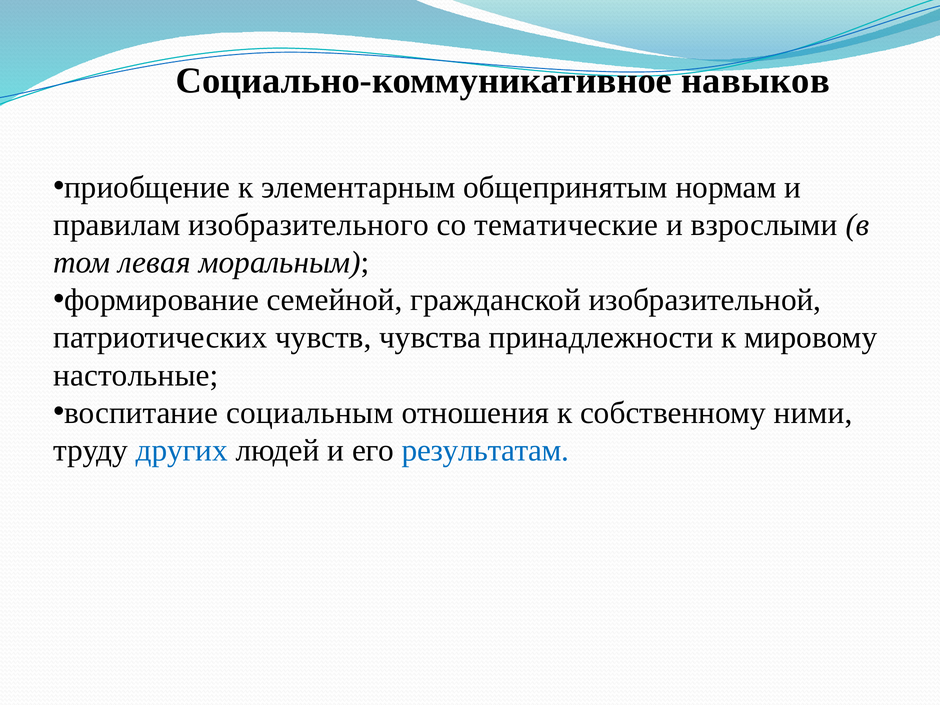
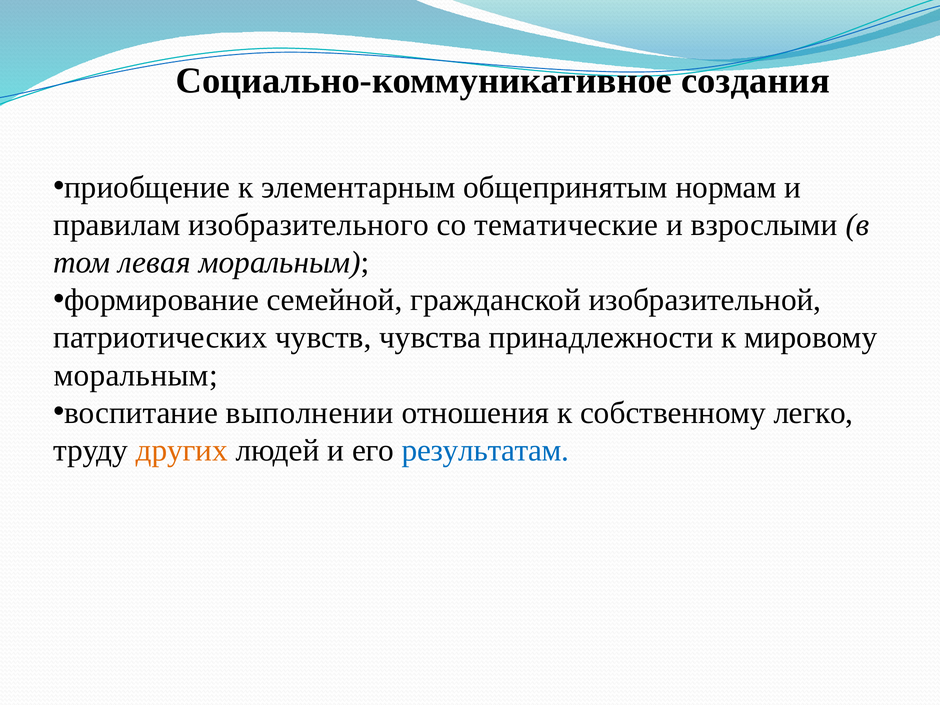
навыков: навыков -> создания
настольные at (136, 375): настольные -> моральным
социальным: социальным -> выполнении
ними: ними -> легко
других colour: blue -> orange
